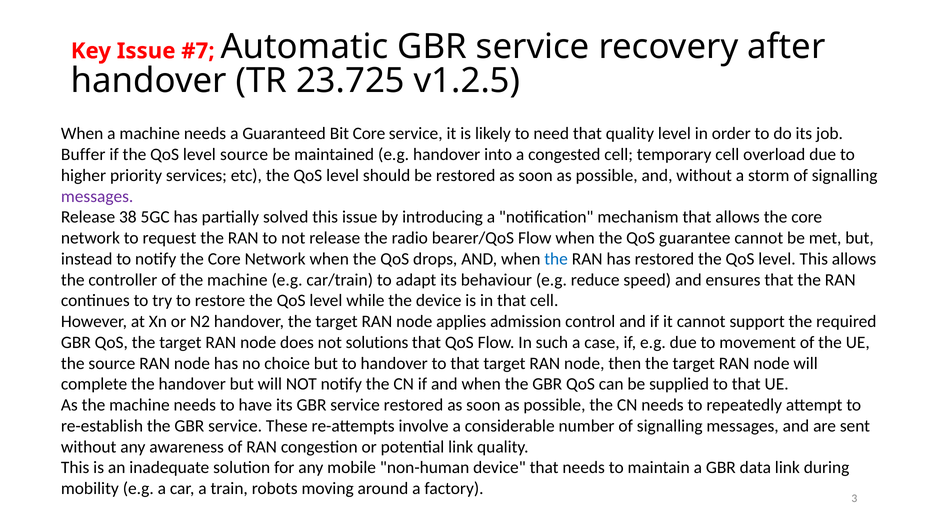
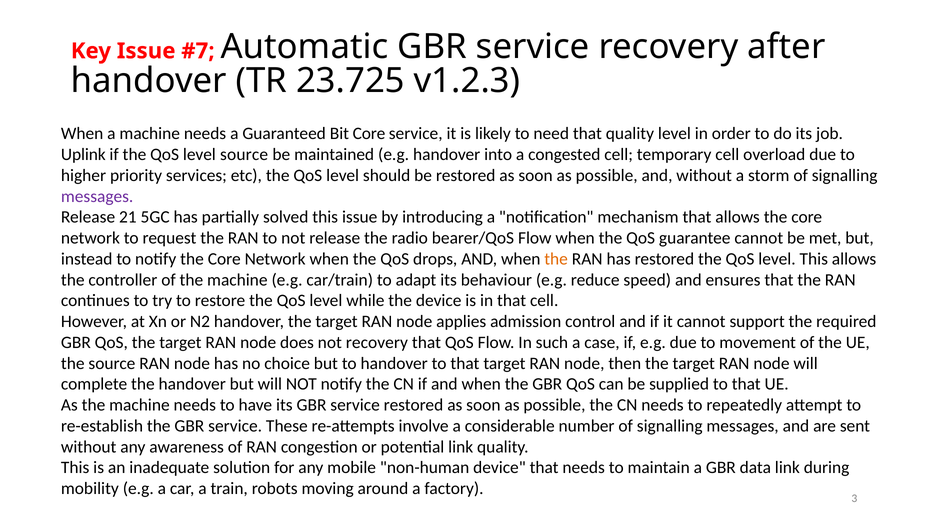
v1.2.5: v1.2.5 -> v1.2.3
Buffer: Buffer -> Uplink
38: 38 -> 21
the at (556, 259) colour: blue -> orange
not solutions: solutions -> recovery
